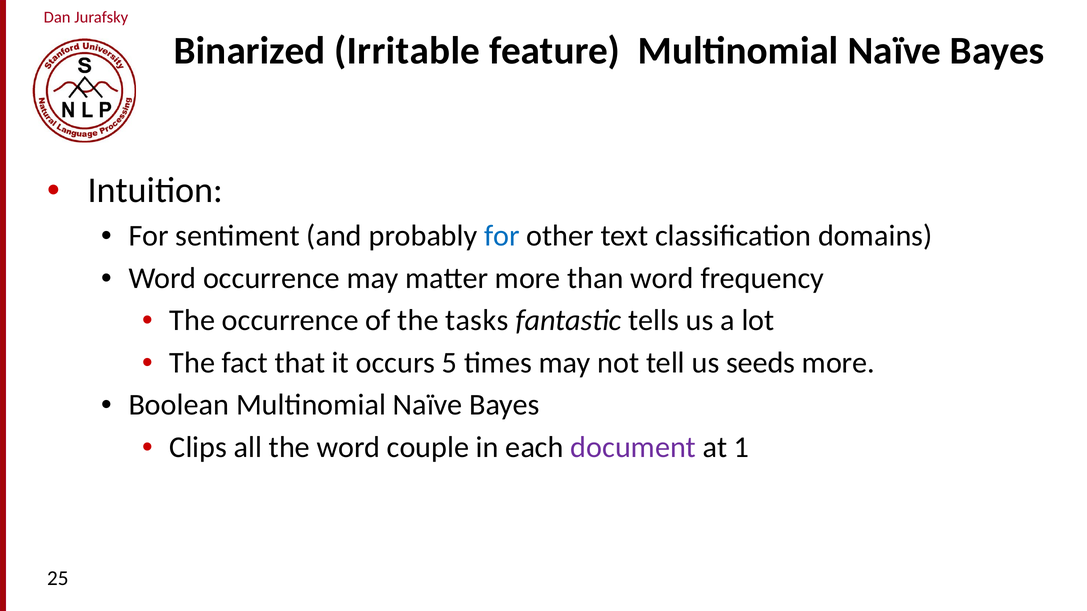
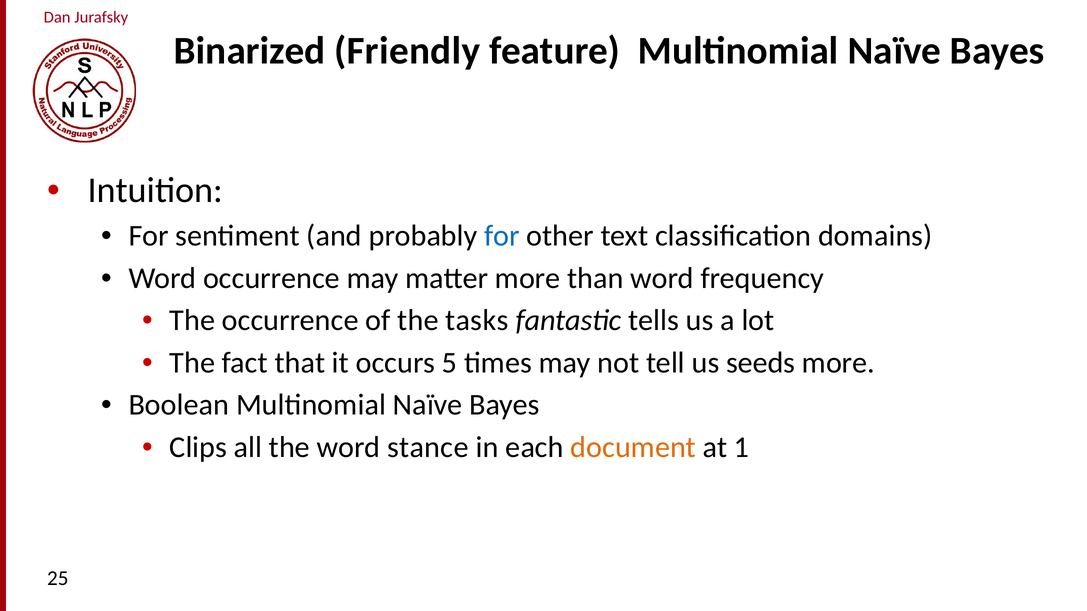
Irritable: Irritable -> Friendly
couple: couple -> stance
document colour: purple -> orange
